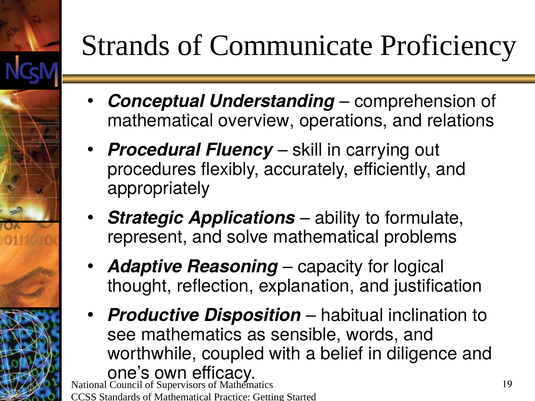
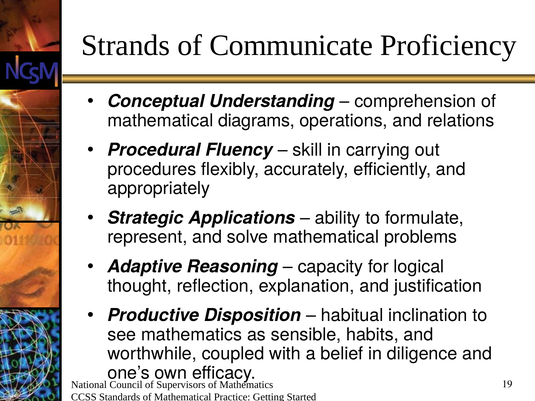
overview: overview -> diagrams
words: words -> habits
